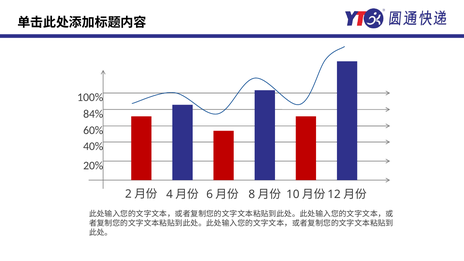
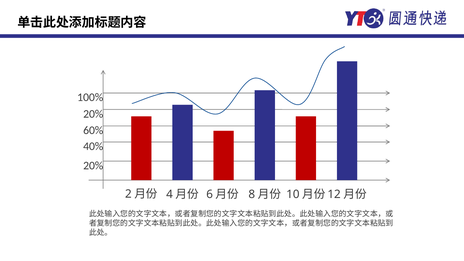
84% at (93, 114): 84% -> 20%
